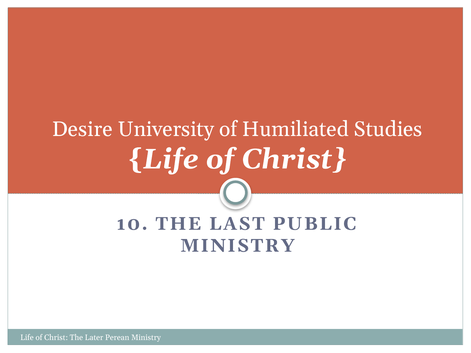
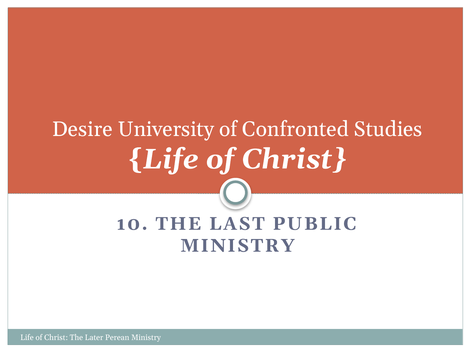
Humiliated: Humiliated -> Confronted
